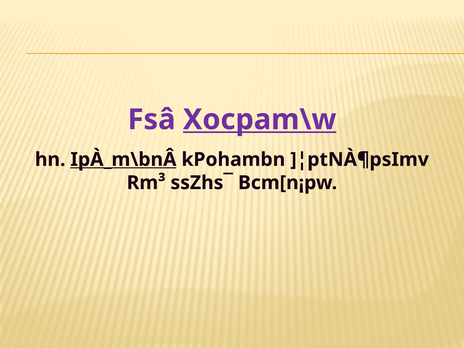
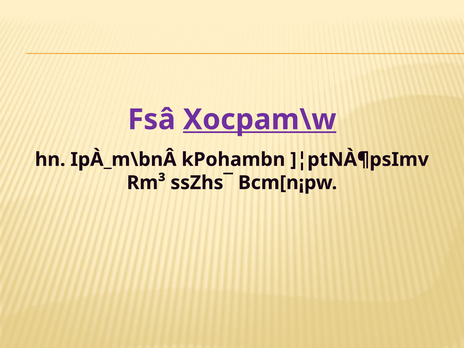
IpÀ_m\bnÂ underline: present -> none
